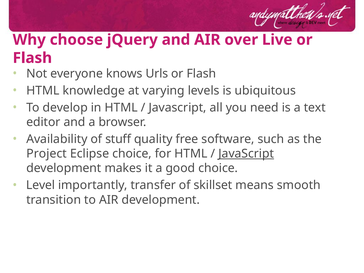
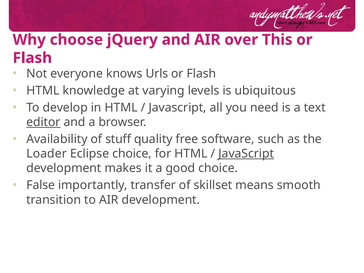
Live: Live -> This
editor underline: none -> present
Project: Project -> Loader
Level: Level -> False
